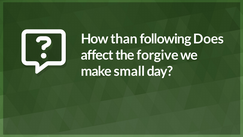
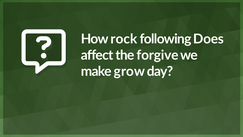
than: than -> rock
small: small -> grow
